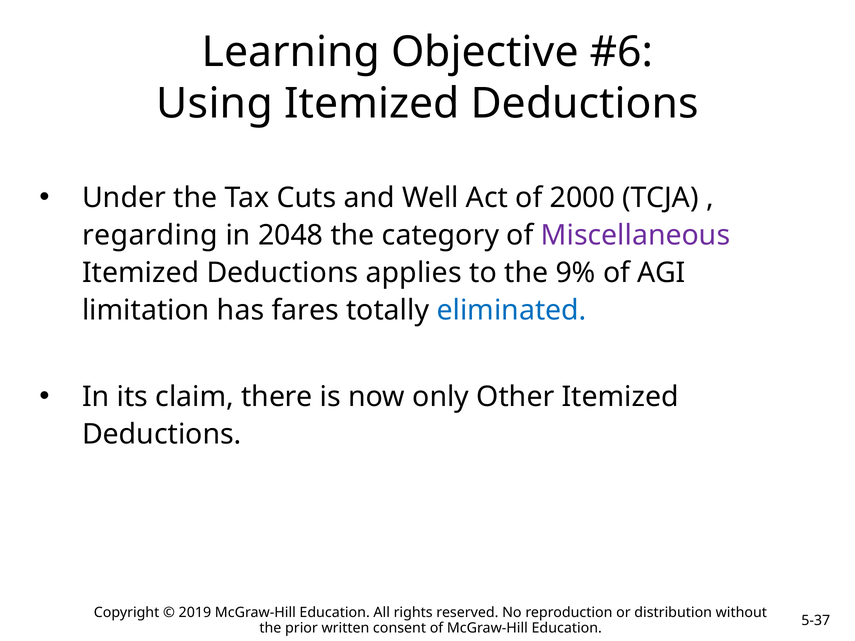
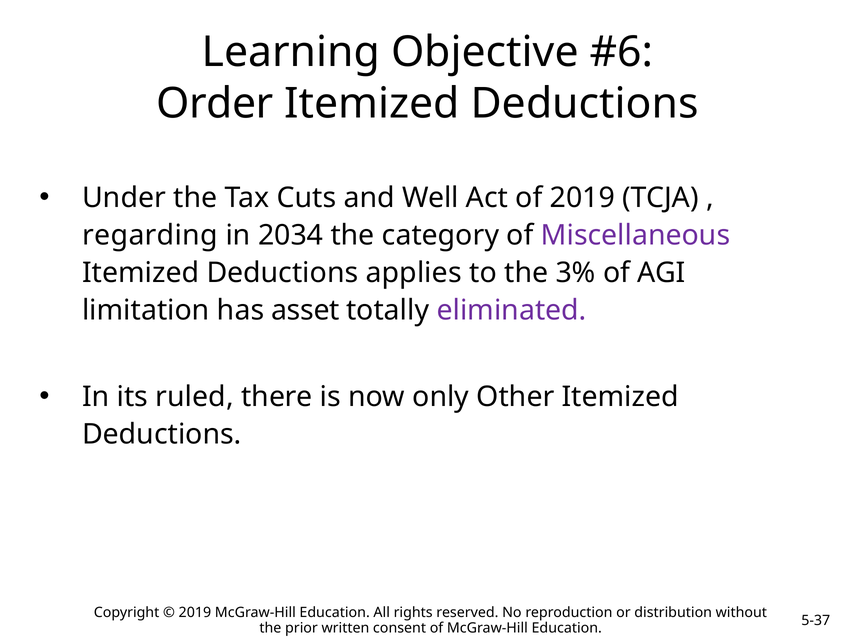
Using: Using -> Order
of 2000: 2000 -> 2019
2048: 2048 -> 2034
9%: 9% -> 3%
fares: fares -> asset
eliminated colour: blue -> purple
claim: claim -> ruled
